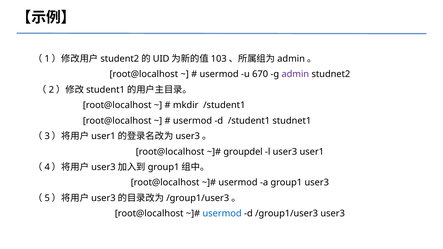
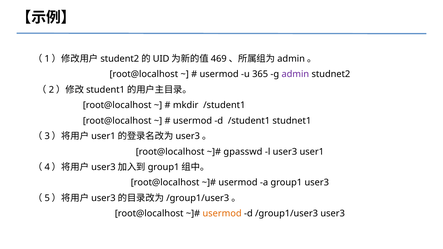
103: 103 -> 469
670: 670 -> 365
groupdel: groupdel -> gpasswd
usermod at (222, 214) colour: blue -> orange
